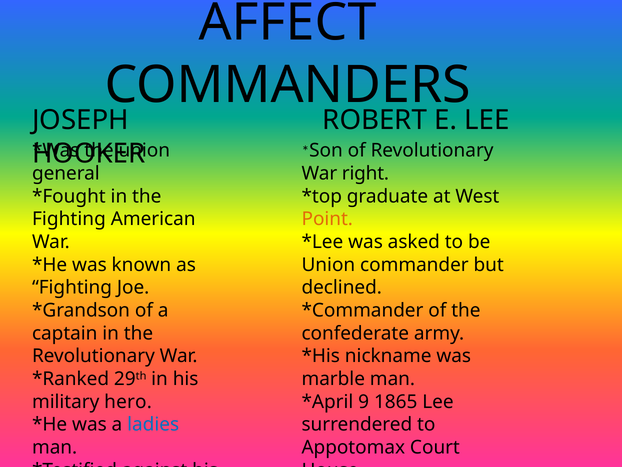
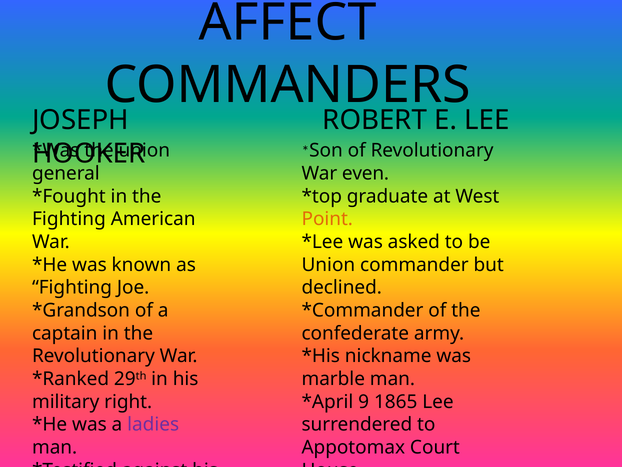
right: right -> even
hero: hero -> right
ladies colour: blue -> purple
